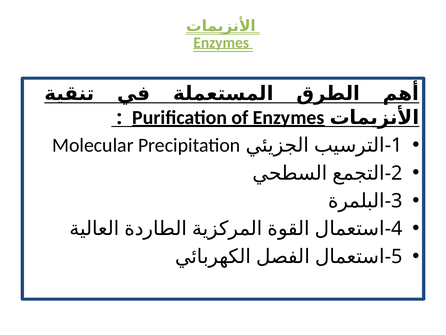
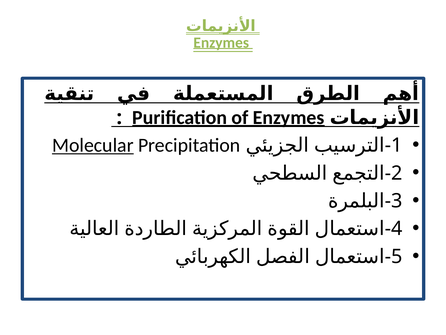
Molecular underline: none -> present
